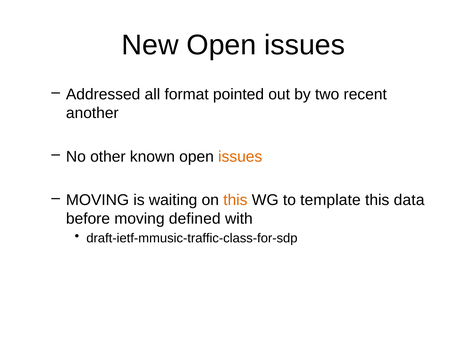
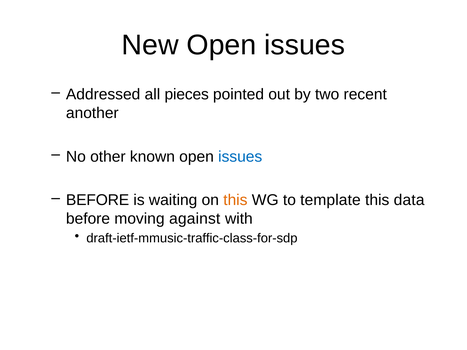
format: format -> pieces
issues at (240, 157) colour: orange -> blue
MOVING at (97, 200): MOVING -> BEFORE
defined: defined -> against
